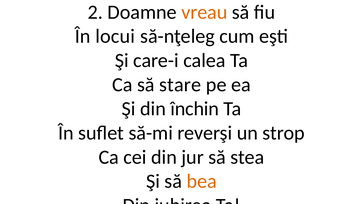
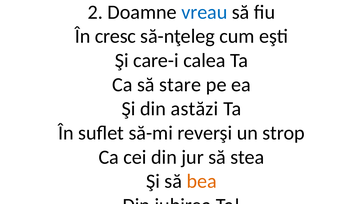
vreau colour: orange -> blue
locui: locui -> cresc
închin: închin -> astăzi
